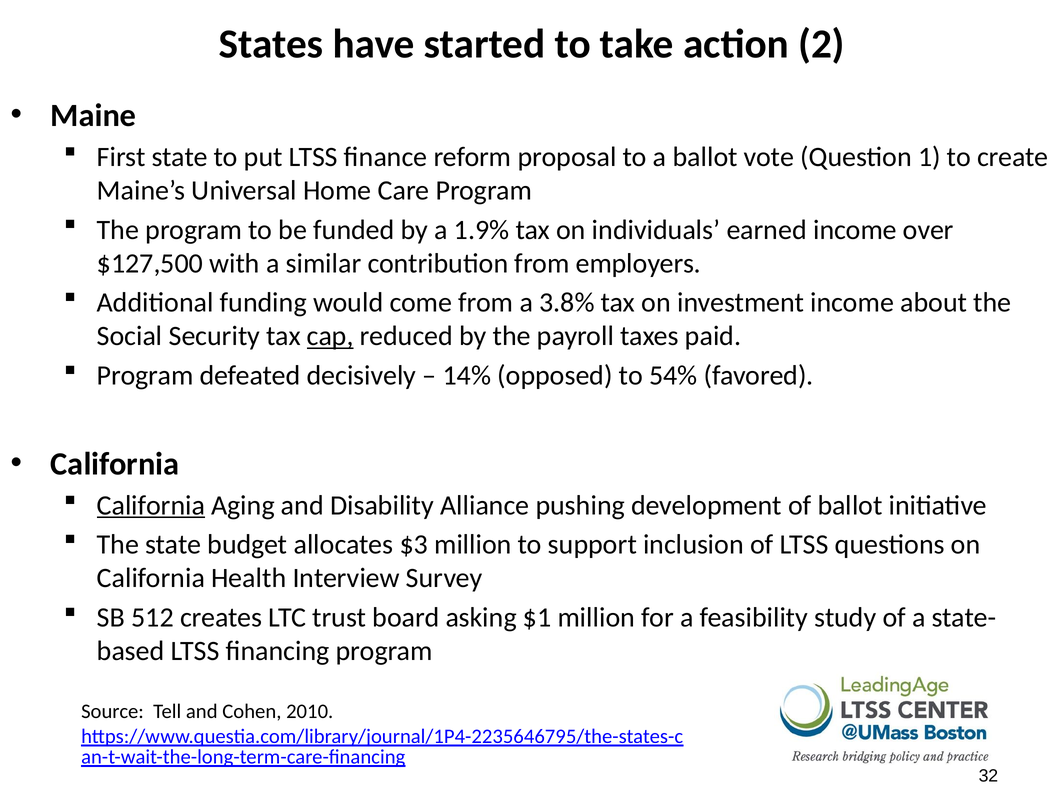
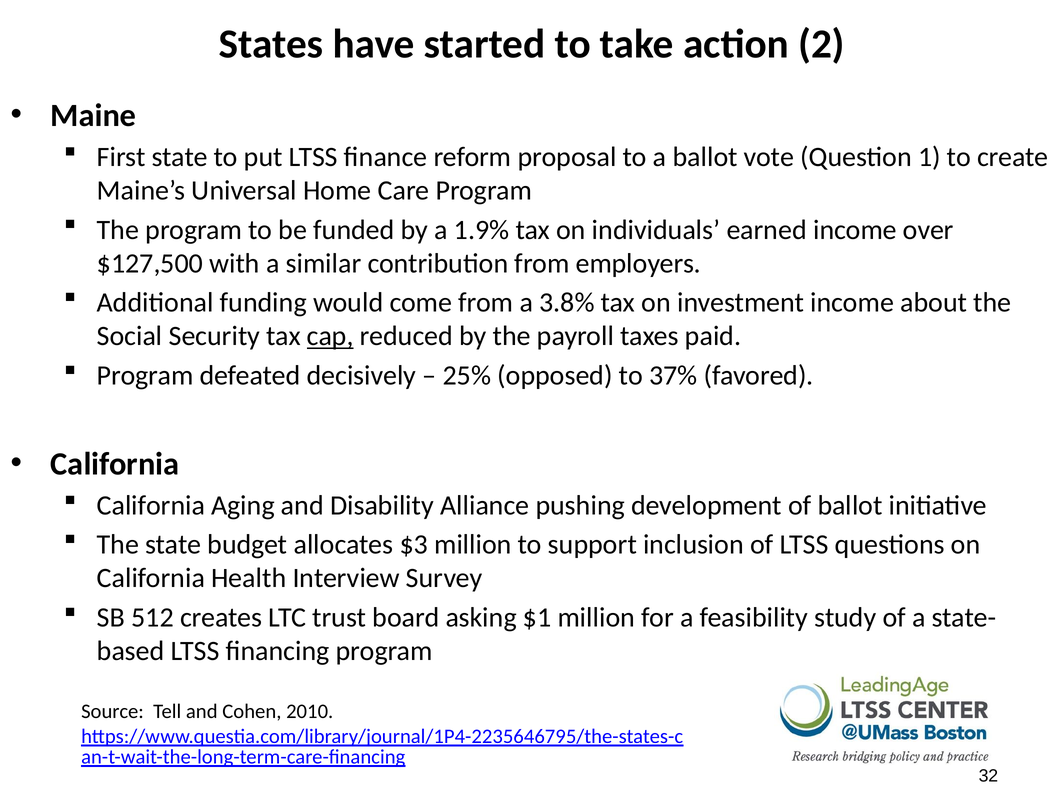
14%: 14% -> 25%
54%: 54% -> 37%
California at (151, 506) underline: present -> none
